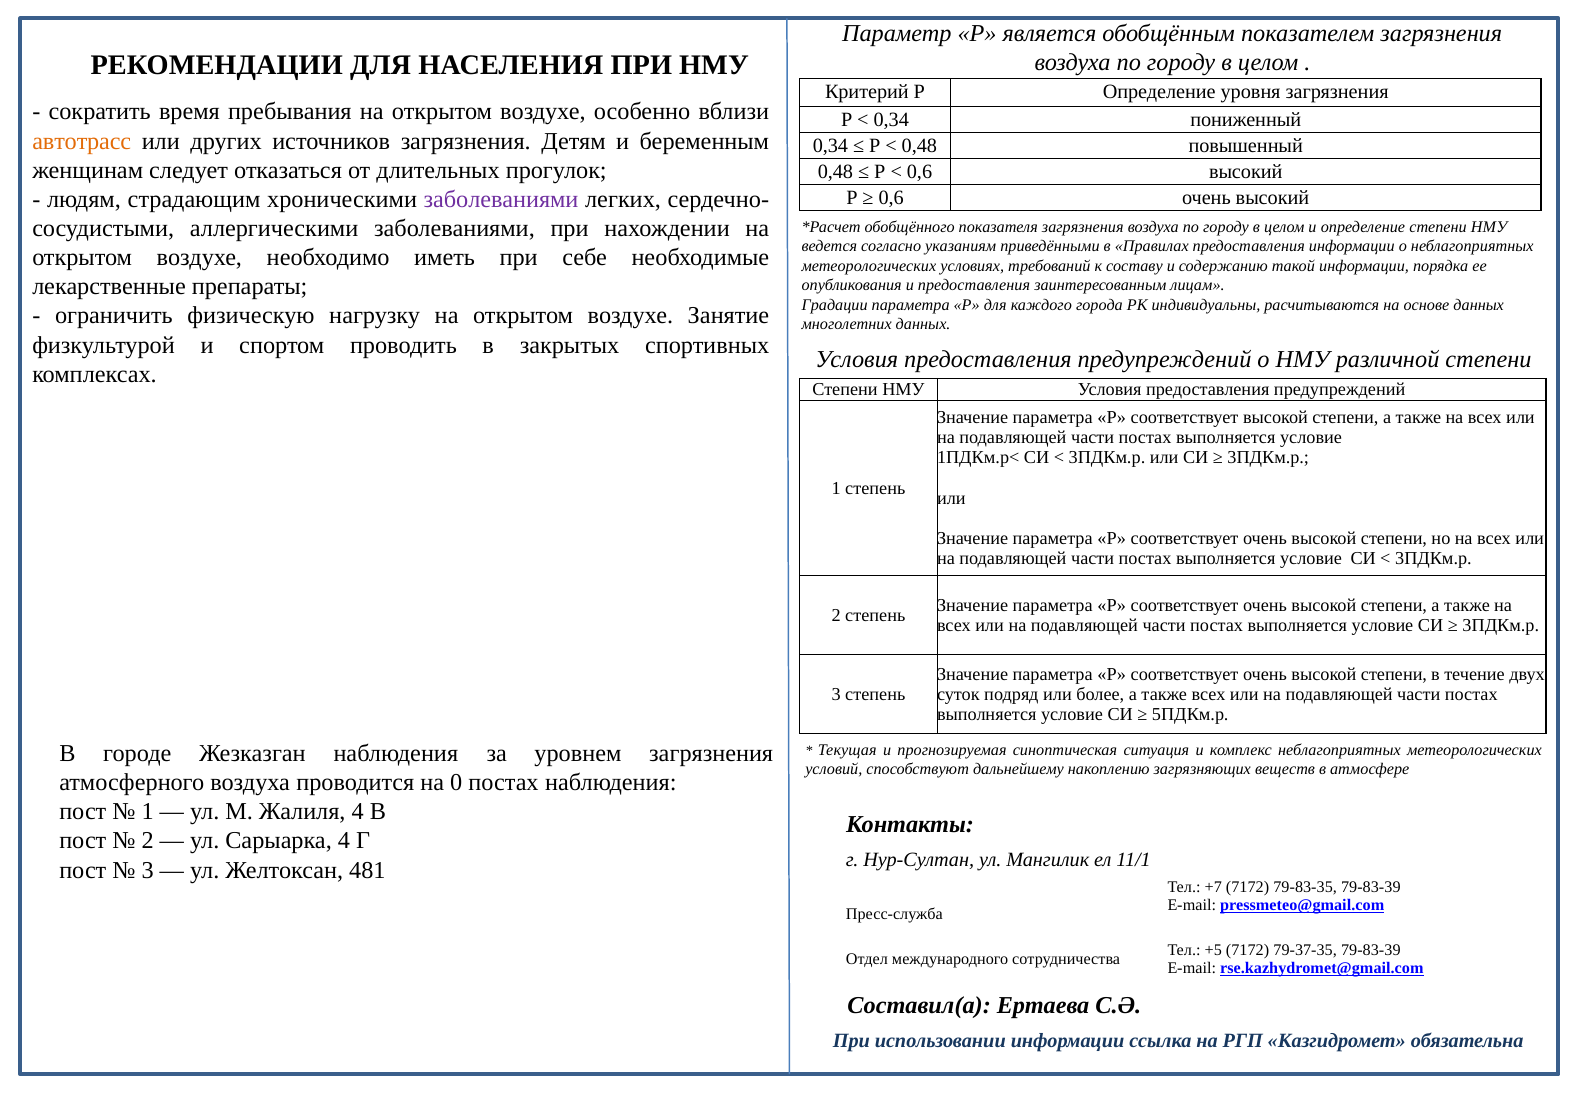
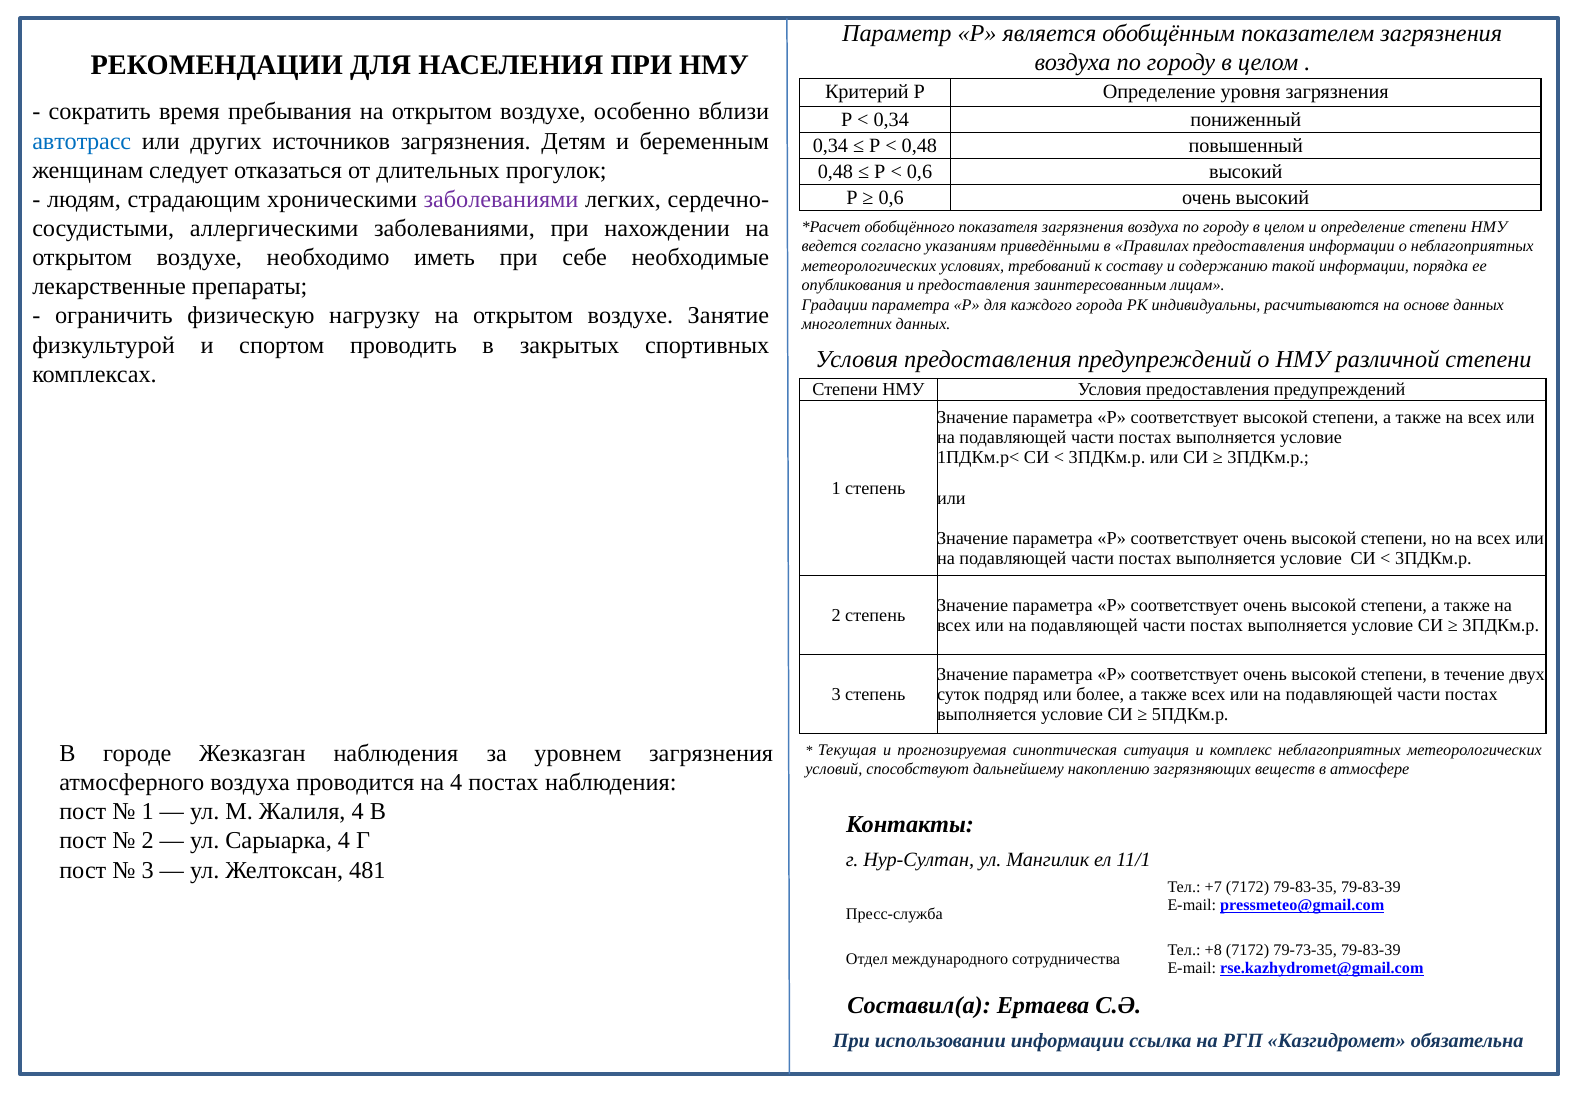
автотрасс colour: orange -> blue
на 0: 0 -> 4
+5: +5 -> +8
79-37-35: 79-37-35 -> 79-73-35
